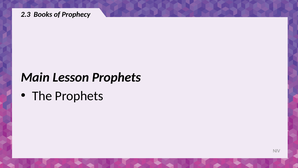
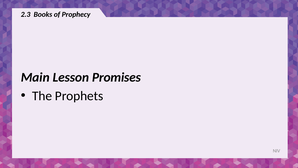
Lesson Prophets: Prophets -> Promises
